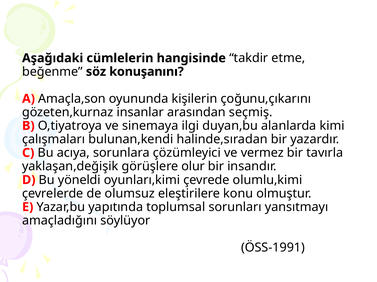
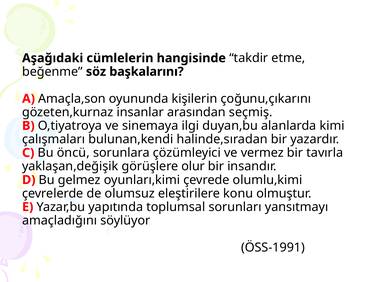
konuşanını: konuşanını -> başkalarını
acıya: acıya -> öncü
yöneldi: yöneldi -> gelmez
